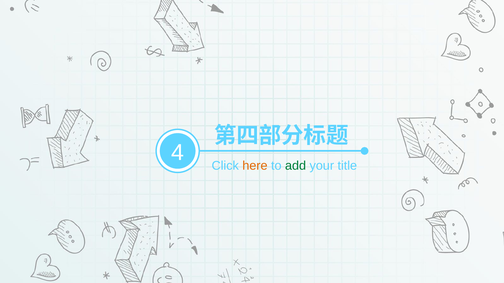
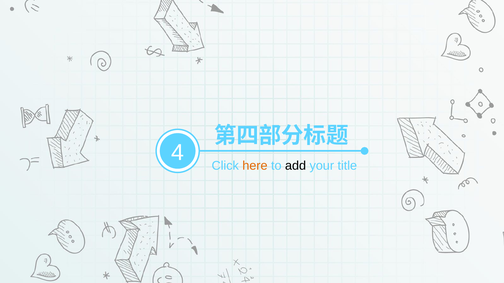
add colour: green -> black
